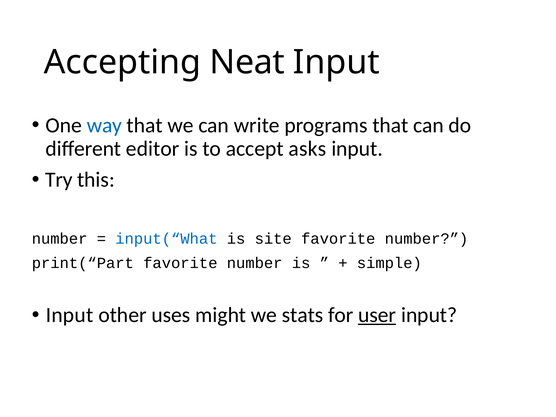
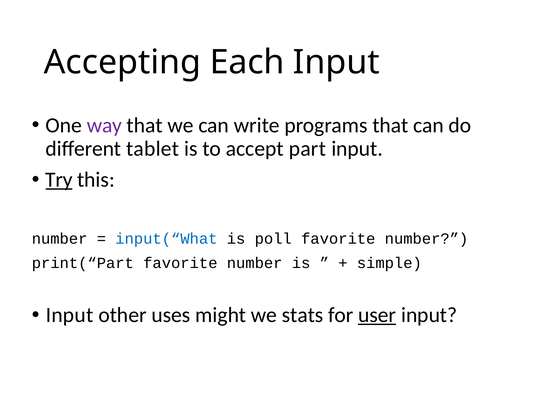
Neat: Neat -> Each
way colour: blue -> purple
editor: editor -> tablet
asks: asks -> part
Try underline: none -> present
site: site -> poll
